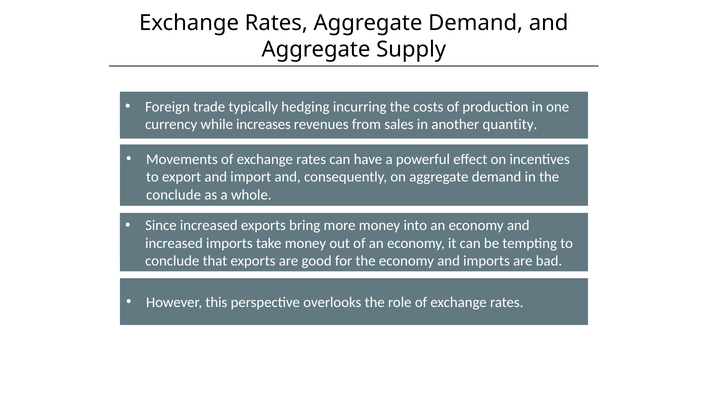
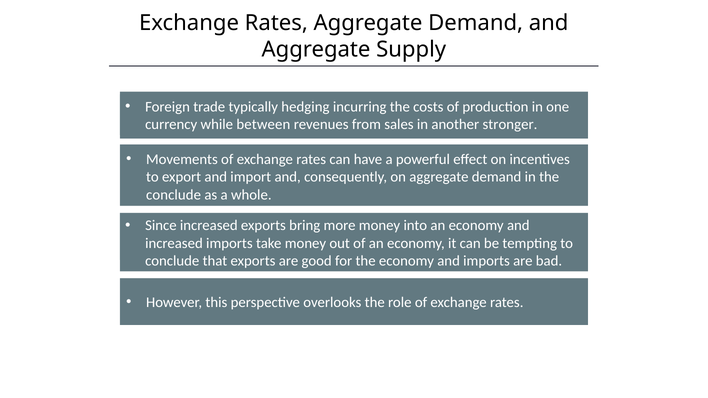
increases: increases -> between
quantity: quantity -> stronger
